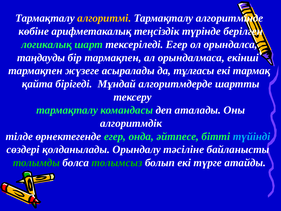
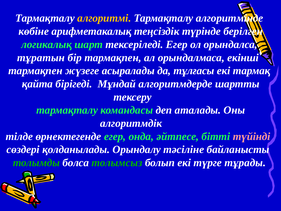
таңдауды: таңдауды -> тұратын
түйінді colour: light blue -> pink
атайды: атайды -> тұрады
